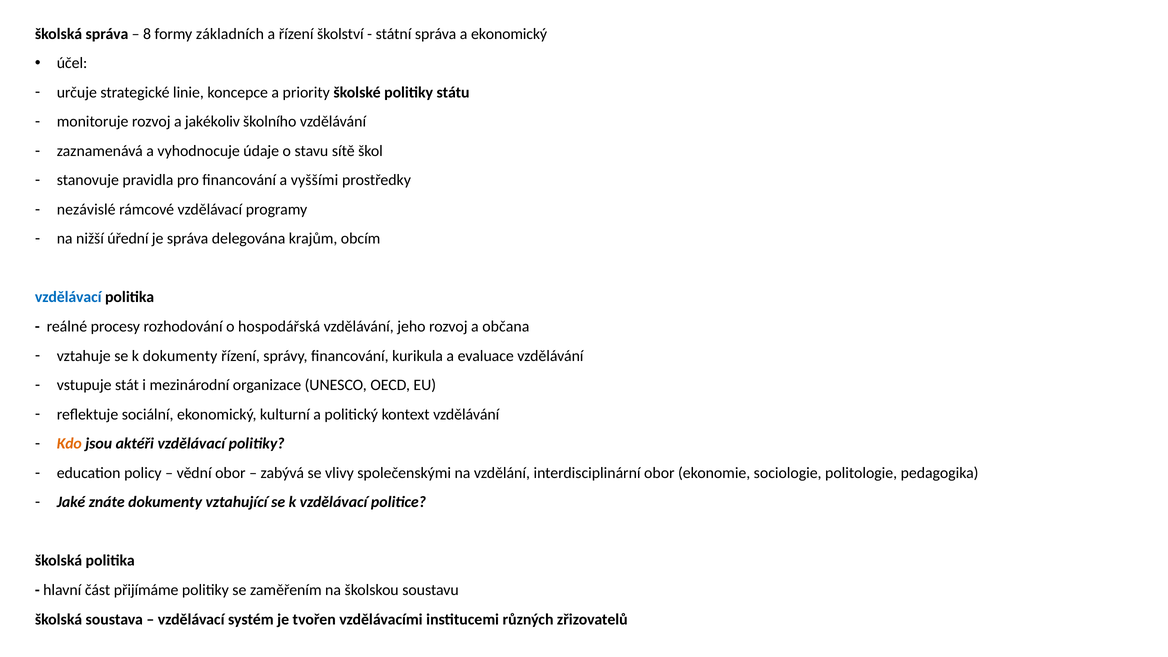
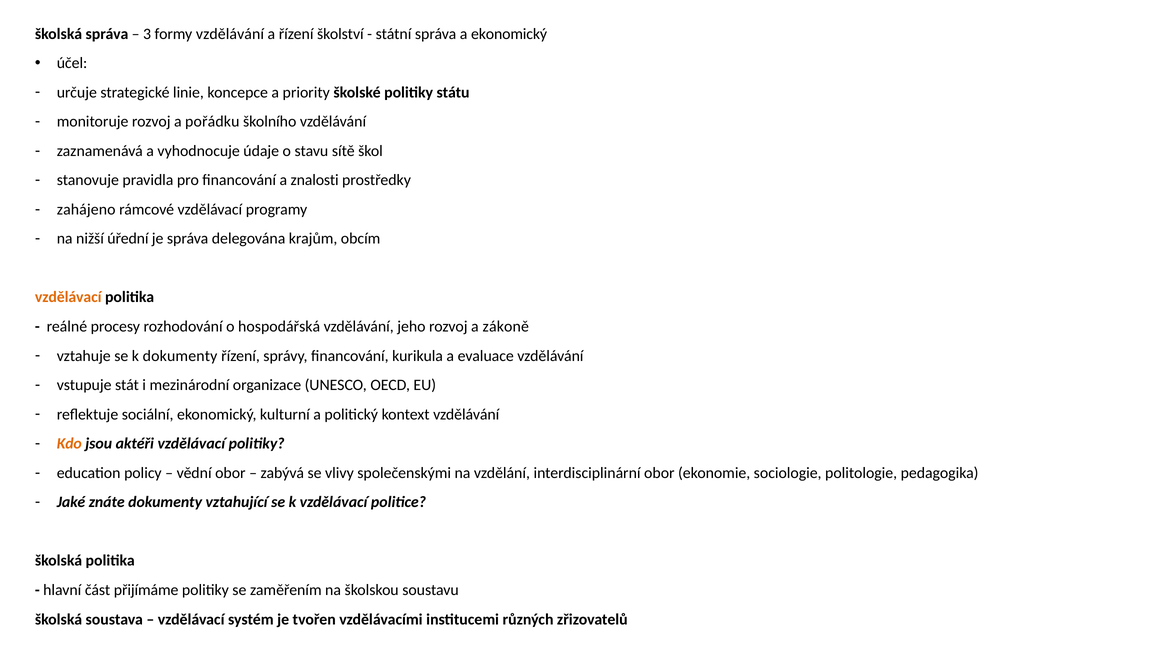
8: 8 -> 3
formy základních: základních -> vzdělávání
jakékoliv: jakékoliv -> pořádku
vyššími: vyššími -> znalosti
nezávislé: nezávislé -> zahájeno
vzdělávací at (68, 297) colour: blue -> orange
občana: občana -> zákoně
